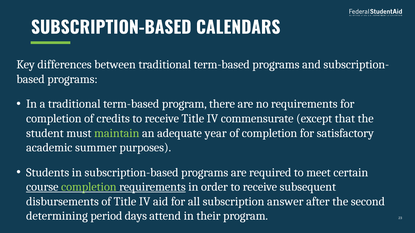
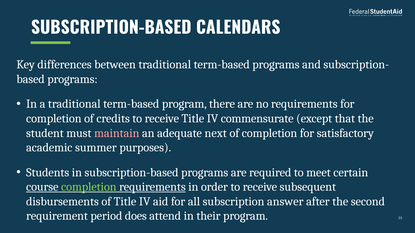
maintain colour: light green -> pink
year: year -> next
determining: determining -> requirement
days: days -> does
